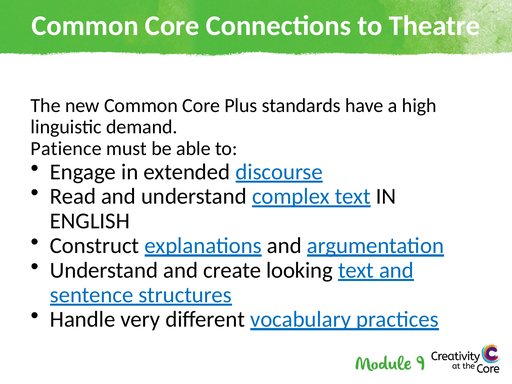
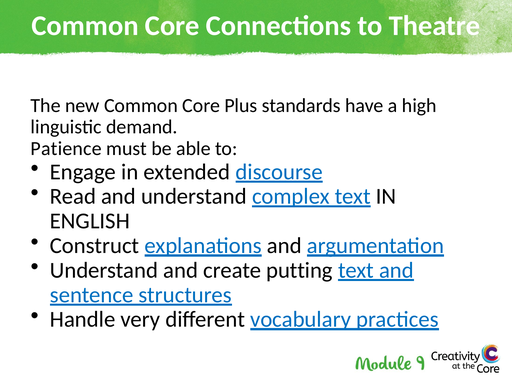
looking: looking -> putting
